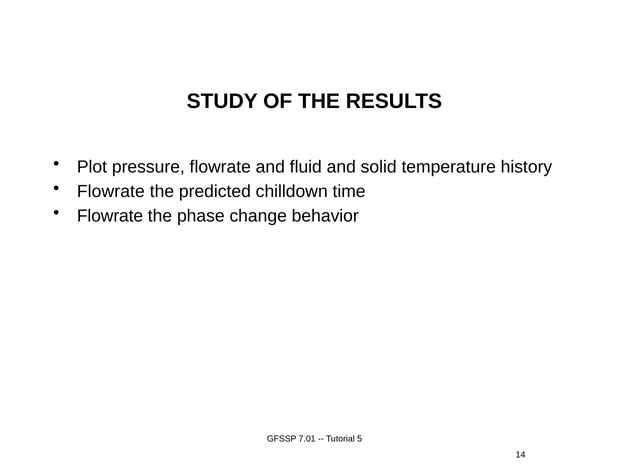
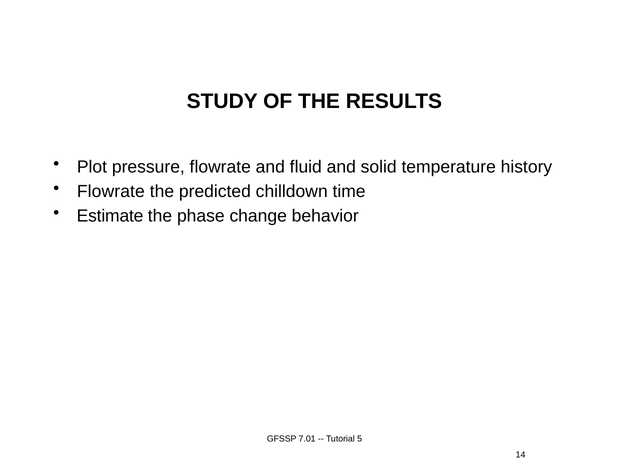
Flowrate at (110, 216): Flowrate -> Estimate
